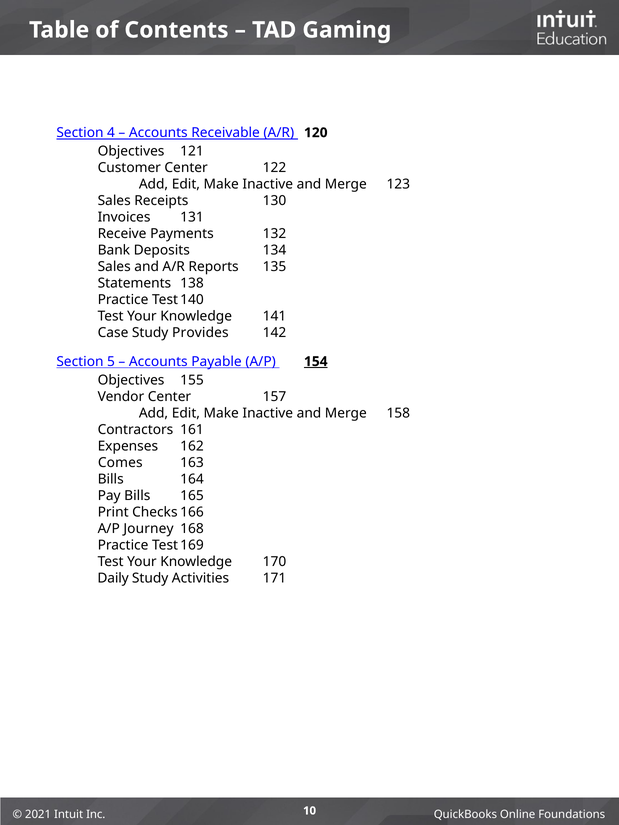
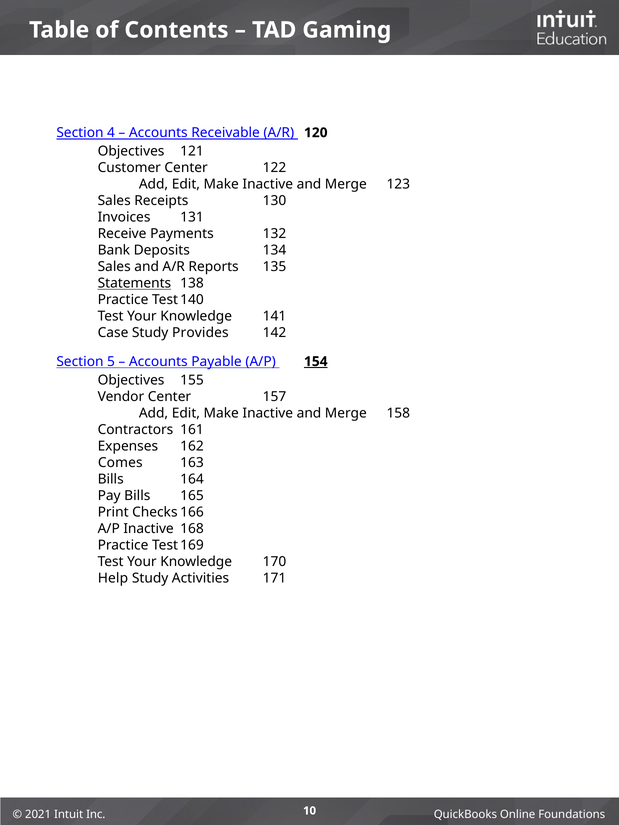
Statements underline: none -> present
A/P Journey: Journey -> Inactive
Daily: Daily -> Help
